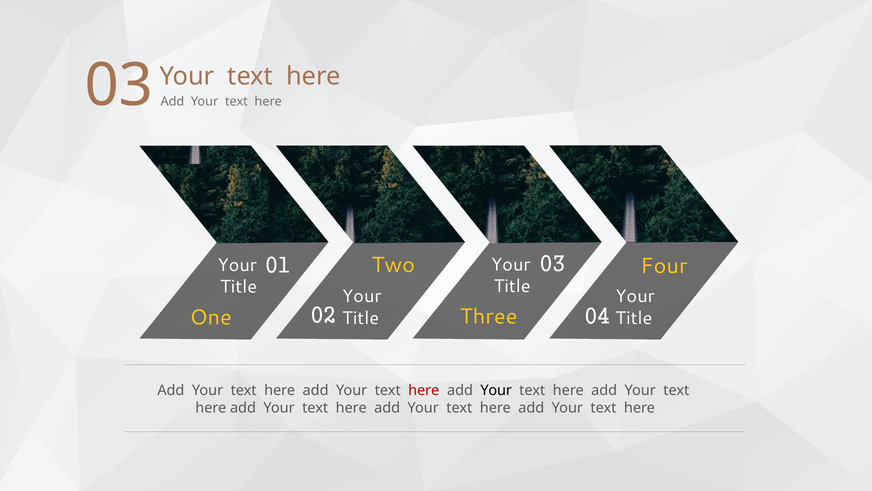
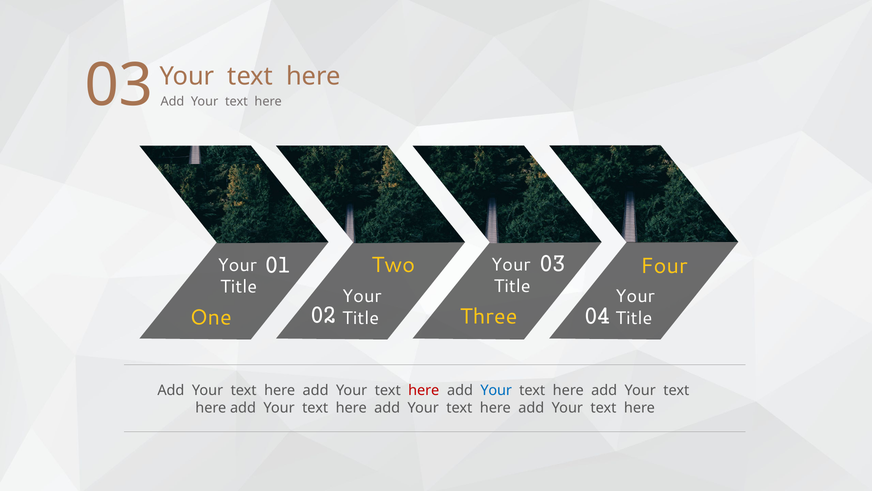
Your at (496, 390) colour: black -> blue
